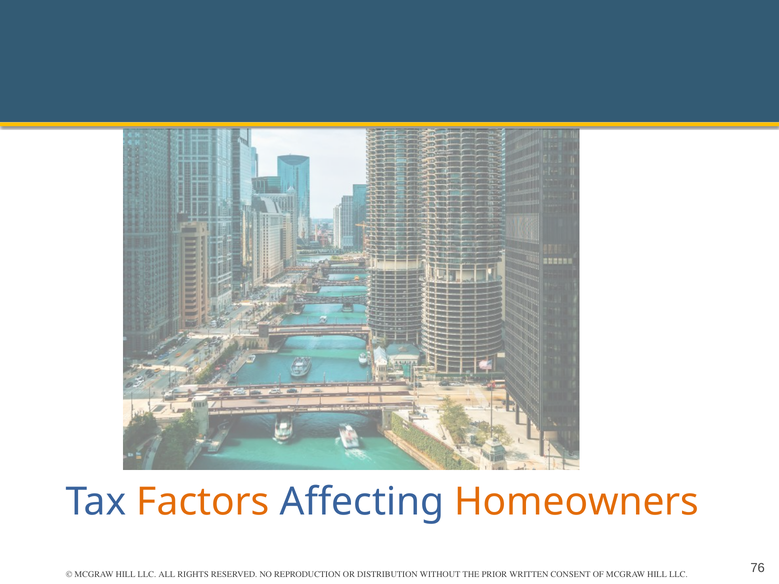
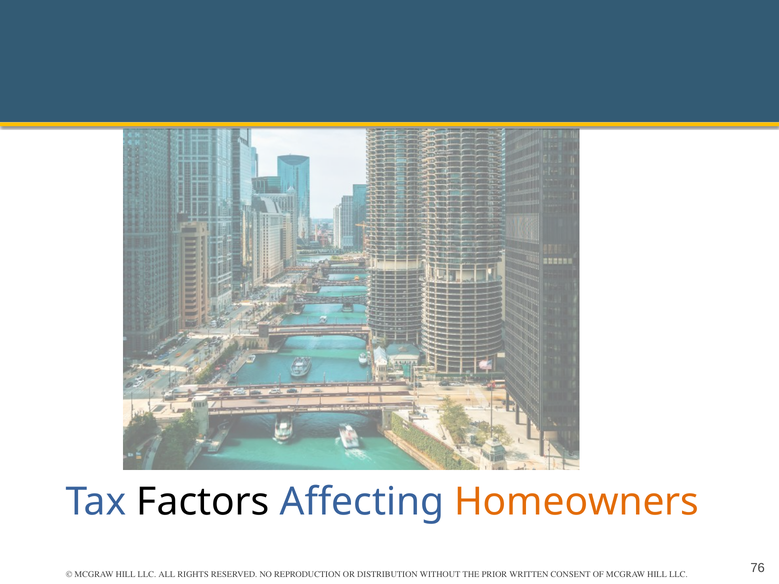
Factors colour: orange -> black
